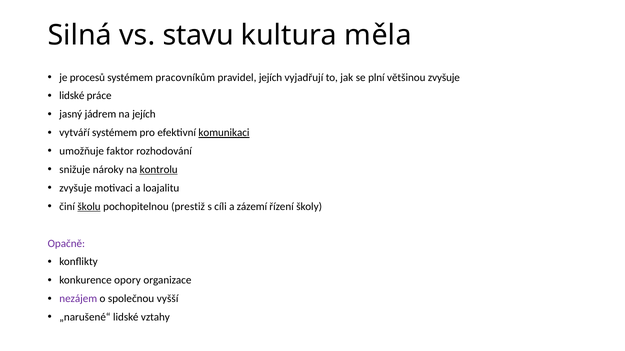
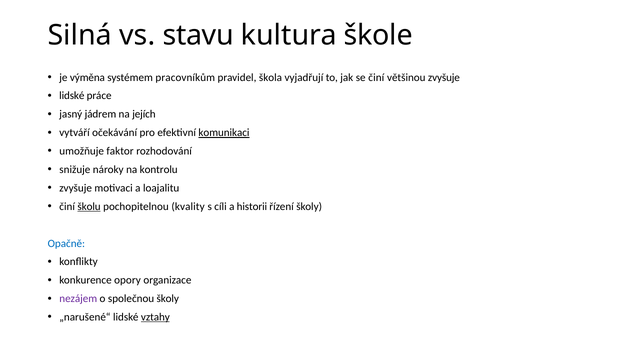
měla: měla -> škole
procesů: procesů -> výměna
pravidel jejích: jejích -> škola
se plní: plní -> činí
vytváří systémem: systémem -> očekávání
kontrolu underline: present -> none
prestiž: prestiž -> kvality
zázemí: zázemí -> historii
Opačně colour: purple -> blue
společnou vyšší: vyšší -> školy
vztahy underline: none -> present
